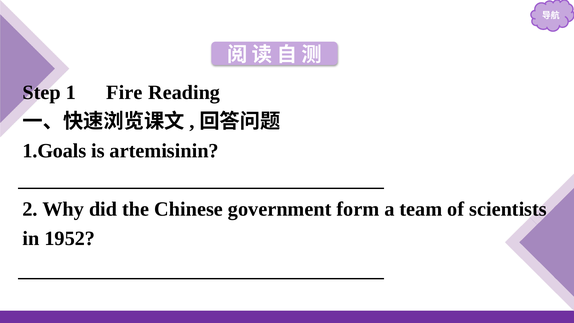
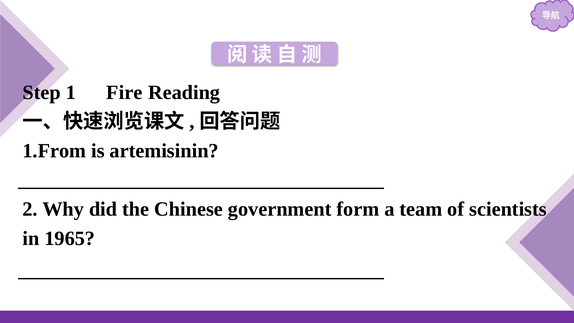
1.Goals: 1.Goals -> 1.From
1952: 1952 -> 1965
